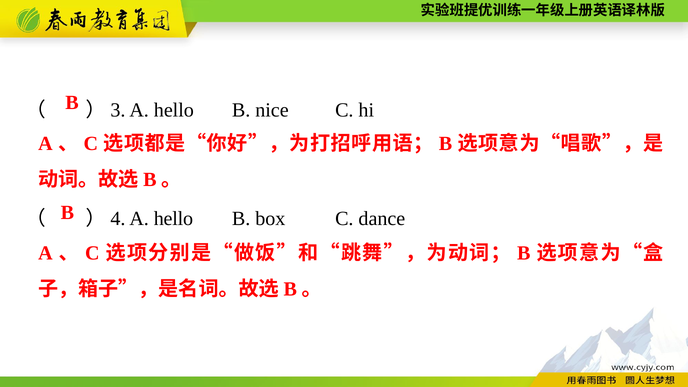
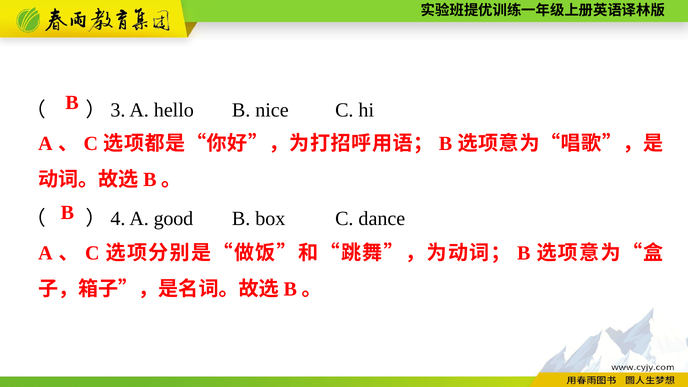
hello at (173, 218): hello -> good
